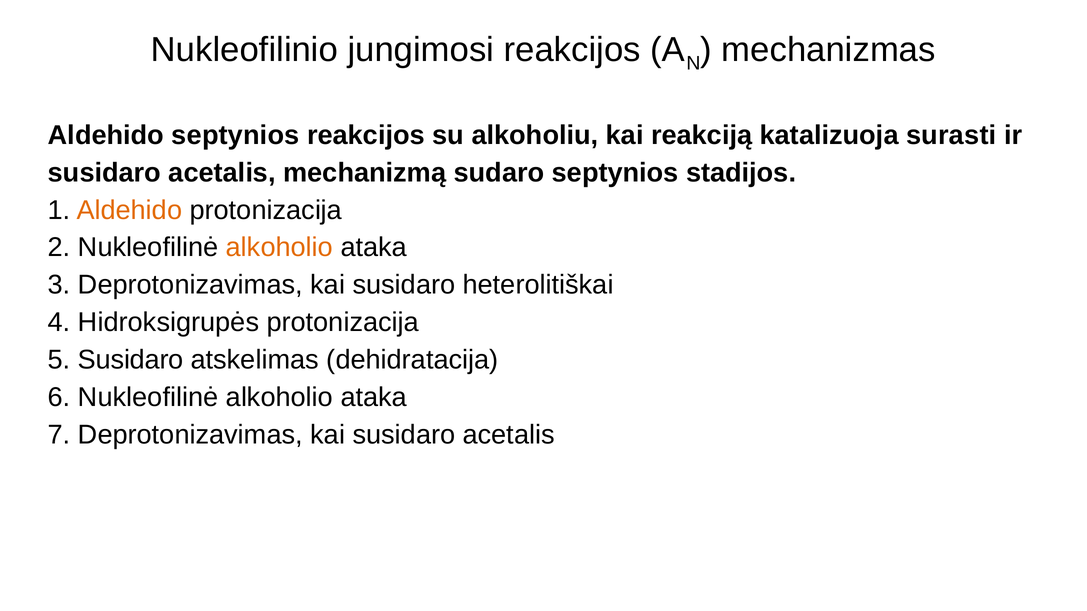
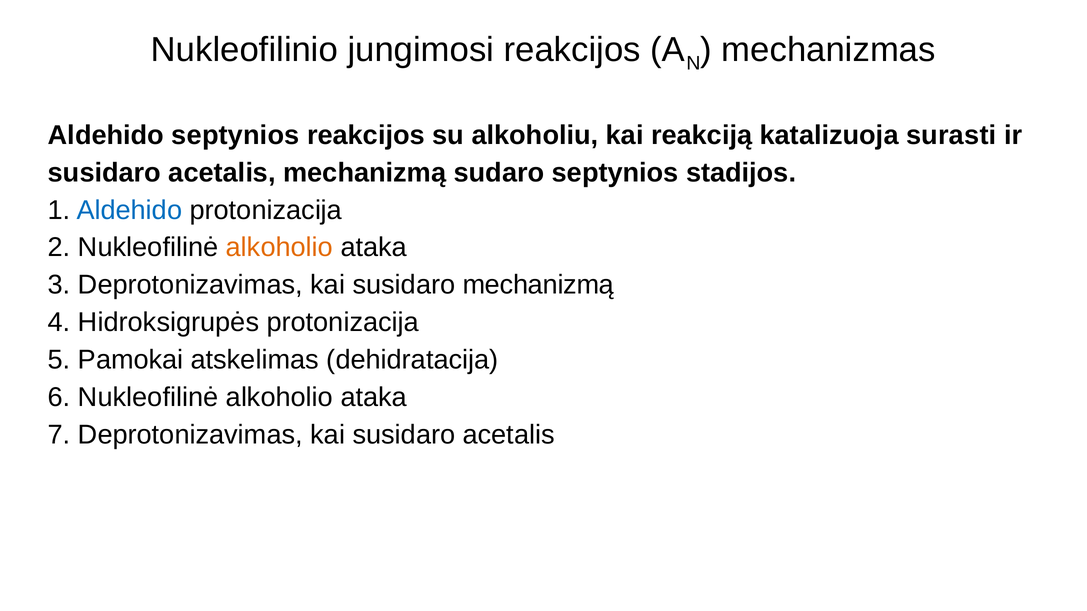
Aldehido at (129, 210) colour: orange -> blue
susidaro heterolitiškai: heterolitiškai -> mechanizmą
5 Susidaro: Susidaro -> Pamokai
